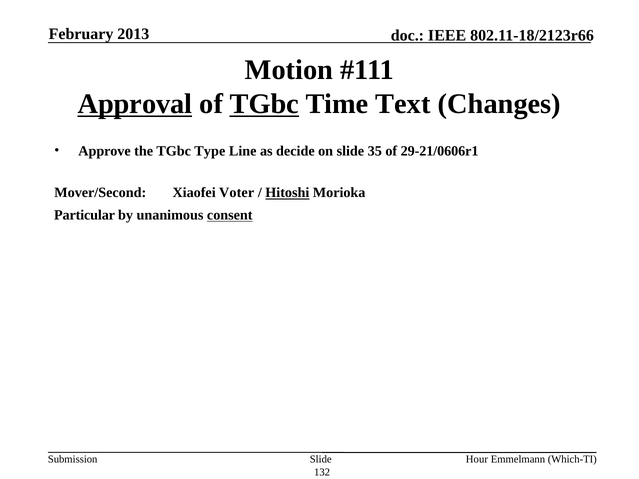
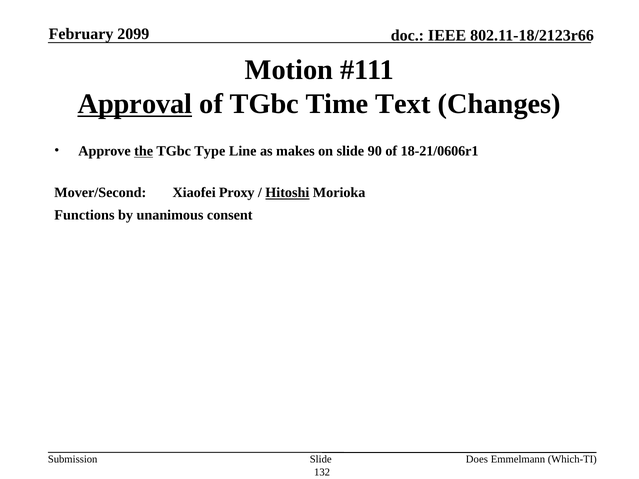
2013: 2013 -> 2099
TGbc at (264, 104) underline: present -> none
the underline: none -> present
decide: decide -> makes
35: 35 -> 90
29-21/0606r1: 29-21/0606r1 -> 18-21/0606r1
Voter: Voter -> Proxy
Particular: Particular -> Functions
consent underline: present -> none
Hour: Hour -> Does
